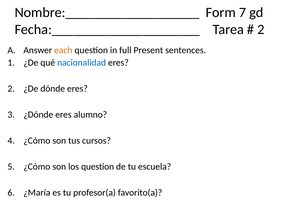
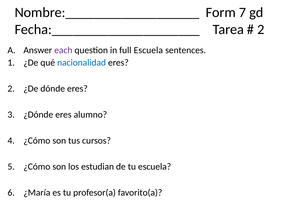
each colour: orange -> purple
full Present: Present -> Escuela
los question: question -> estudian
